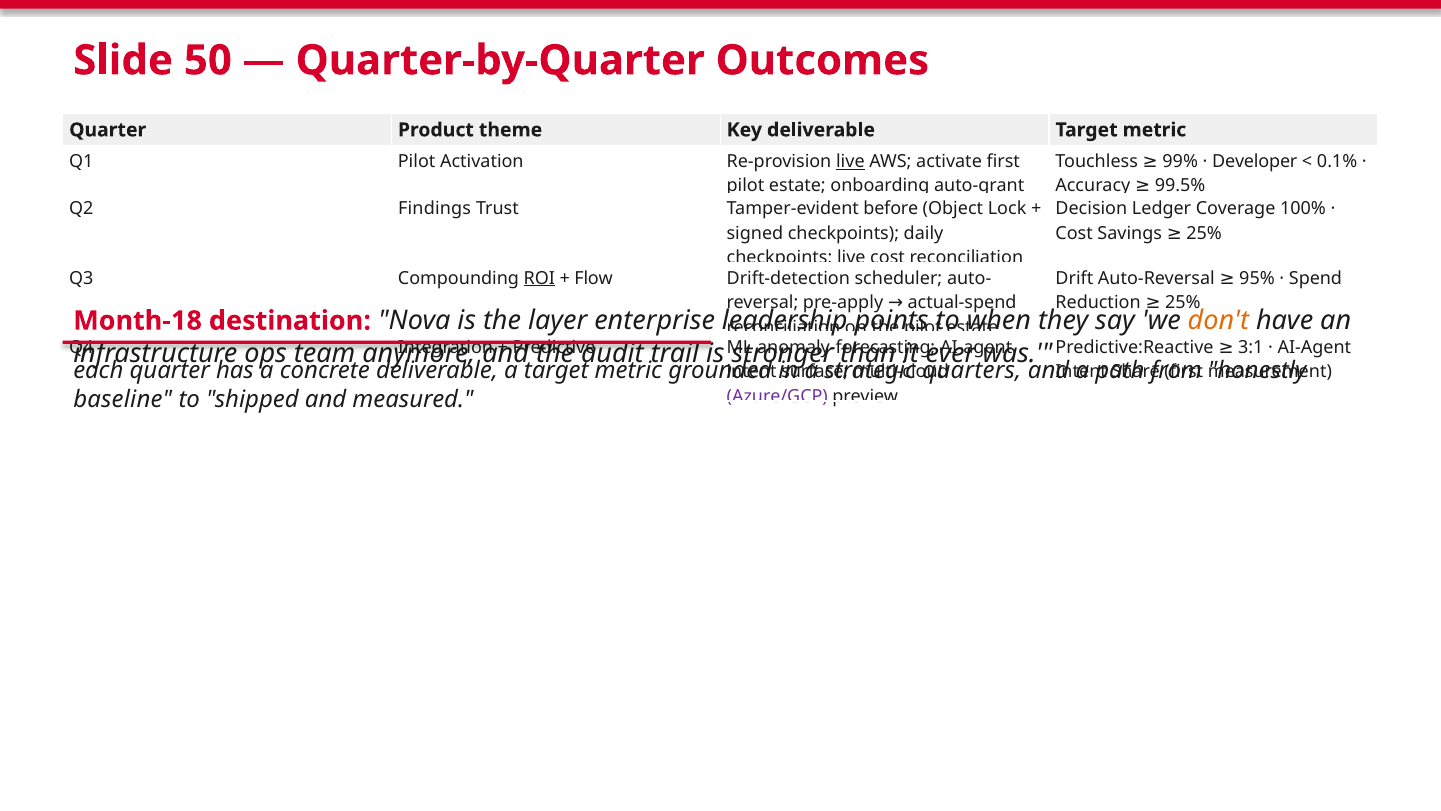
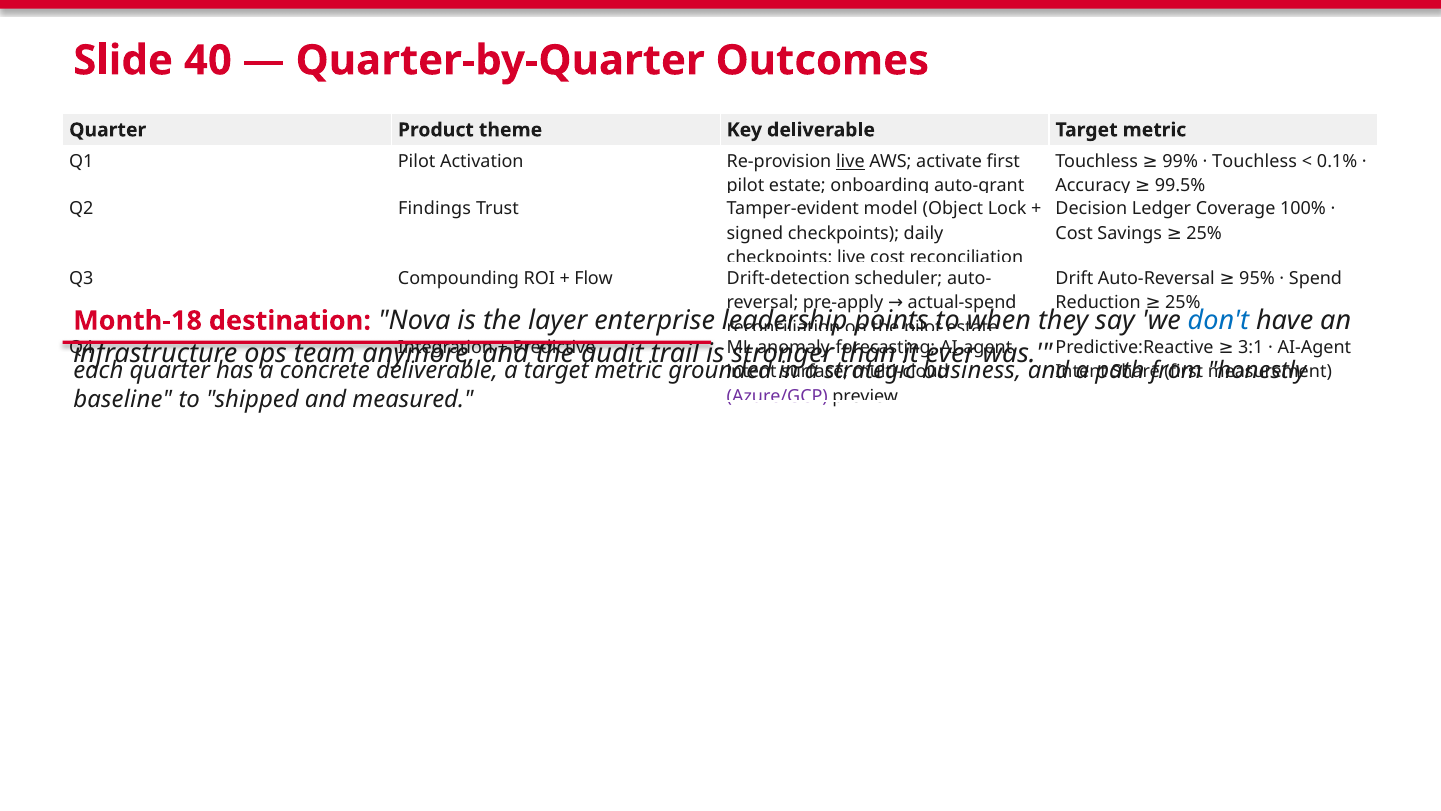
50: 50 -> 40
Developer at (1255, 161): Developer -> Touchless
before: before -> model
ROI underline: present -> none
don't colour: orange -> blue
quarters: quarters -> business
